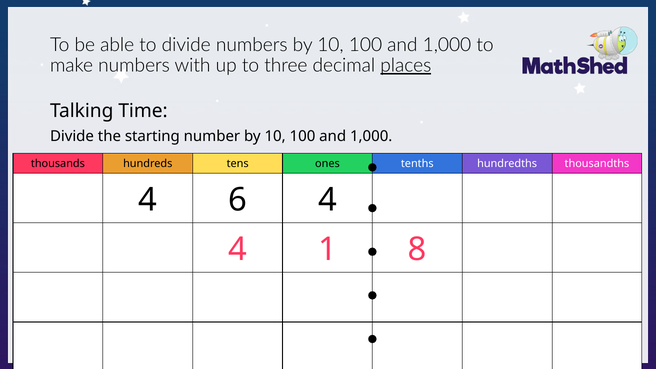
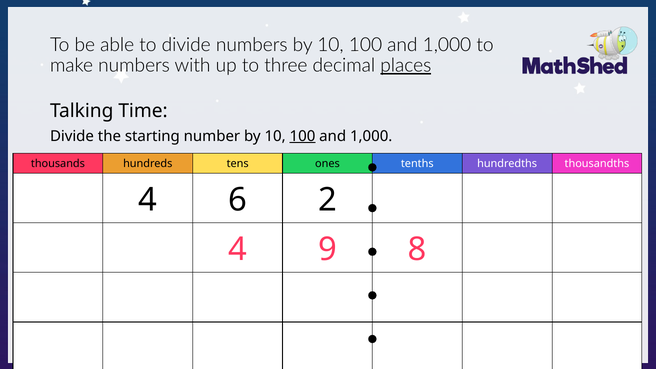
100 at (302, 136) underline: none -> present
6 4: 4 -> 2
1: 1 -> 9
